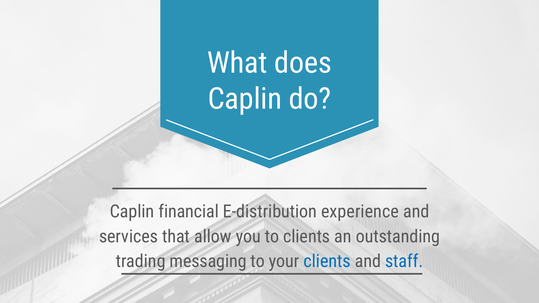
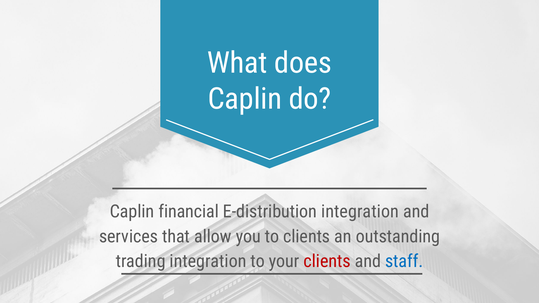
E-distribution experience: experience -> integration
trading messaging: messaging -> integration
clients at (327, 261) colour: blue -> red
